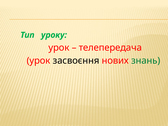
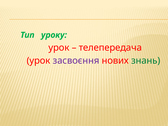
засвоєння colour: black -> purple
